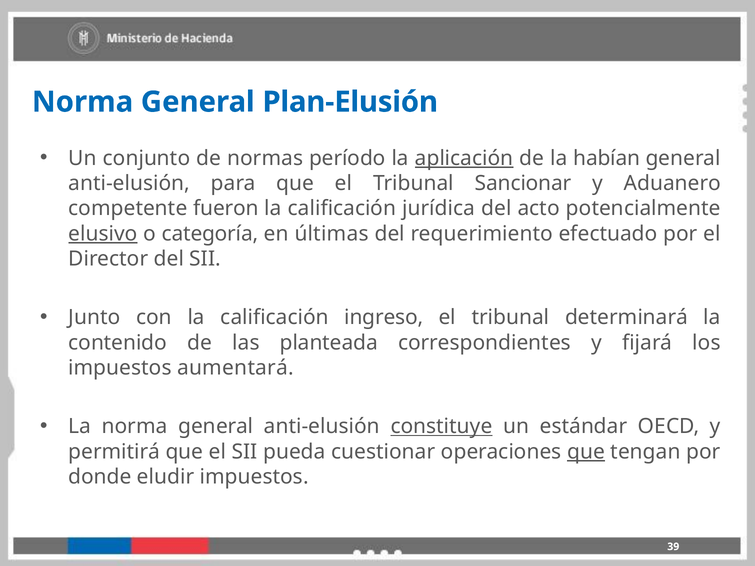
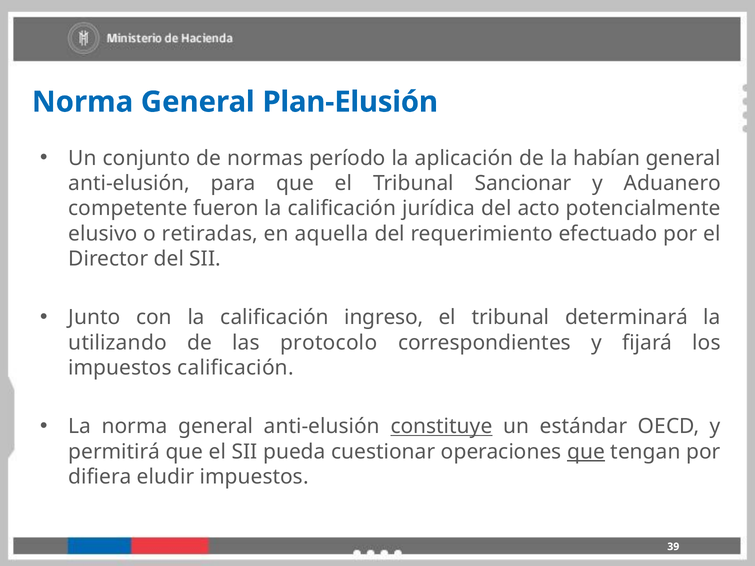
aplicación underline: present -> none
elusivo underline: present -> none
categoría: categoría -> retiradas
últimas: últimas -> aquella
contenido: contenido -> utilizando
planteada: planteada -> protocolo
impuestos aumentará: aumentará -> calificación
donde: donde -> difiera
